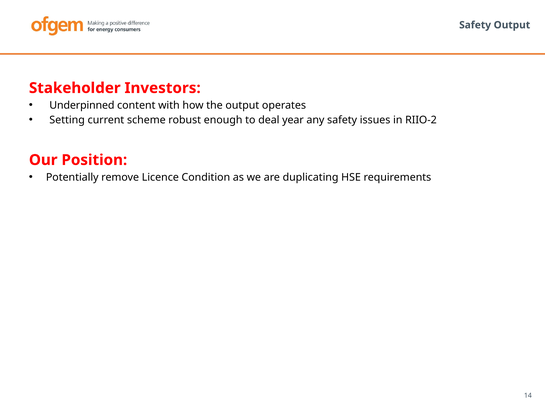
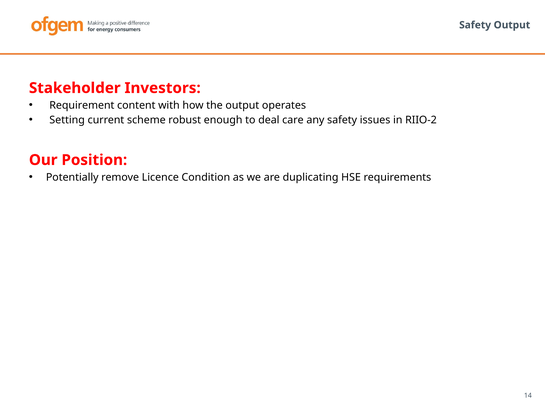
Underpinned: Underpinned -> Requirement
year: year -> care
